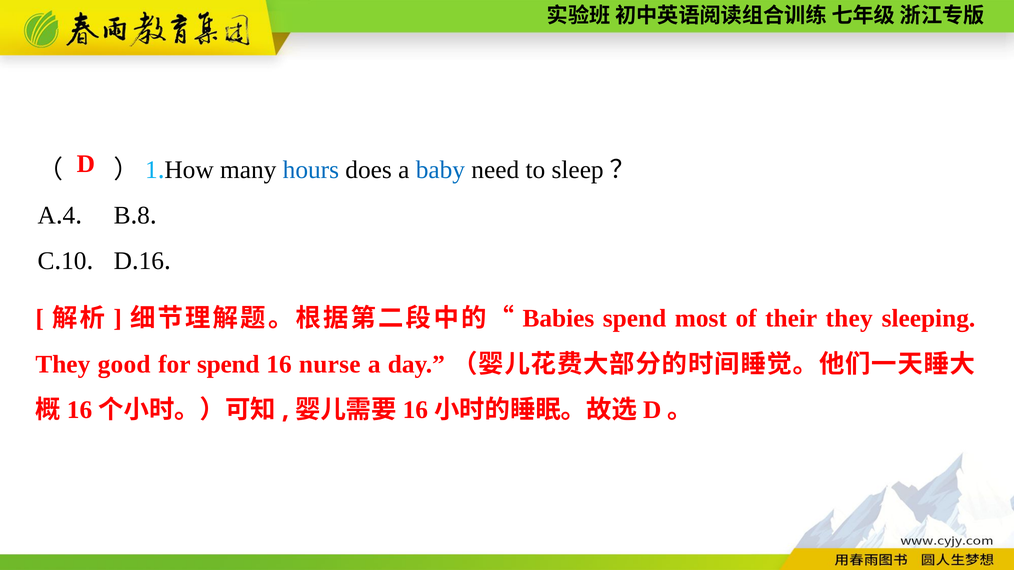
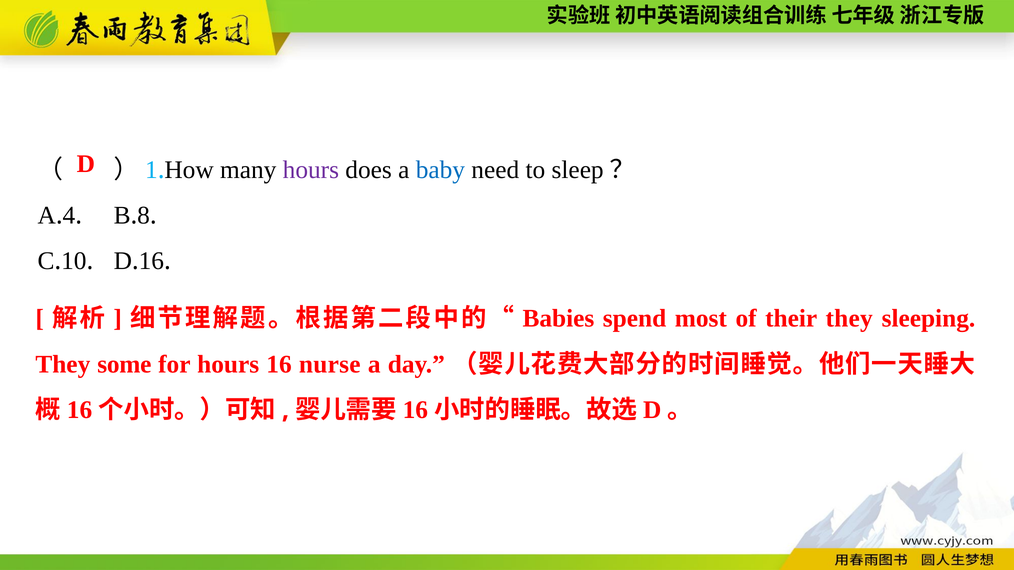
hours at (311, 170) colour: blue -> purple
good: good -> some
for spend: spend -> hours
